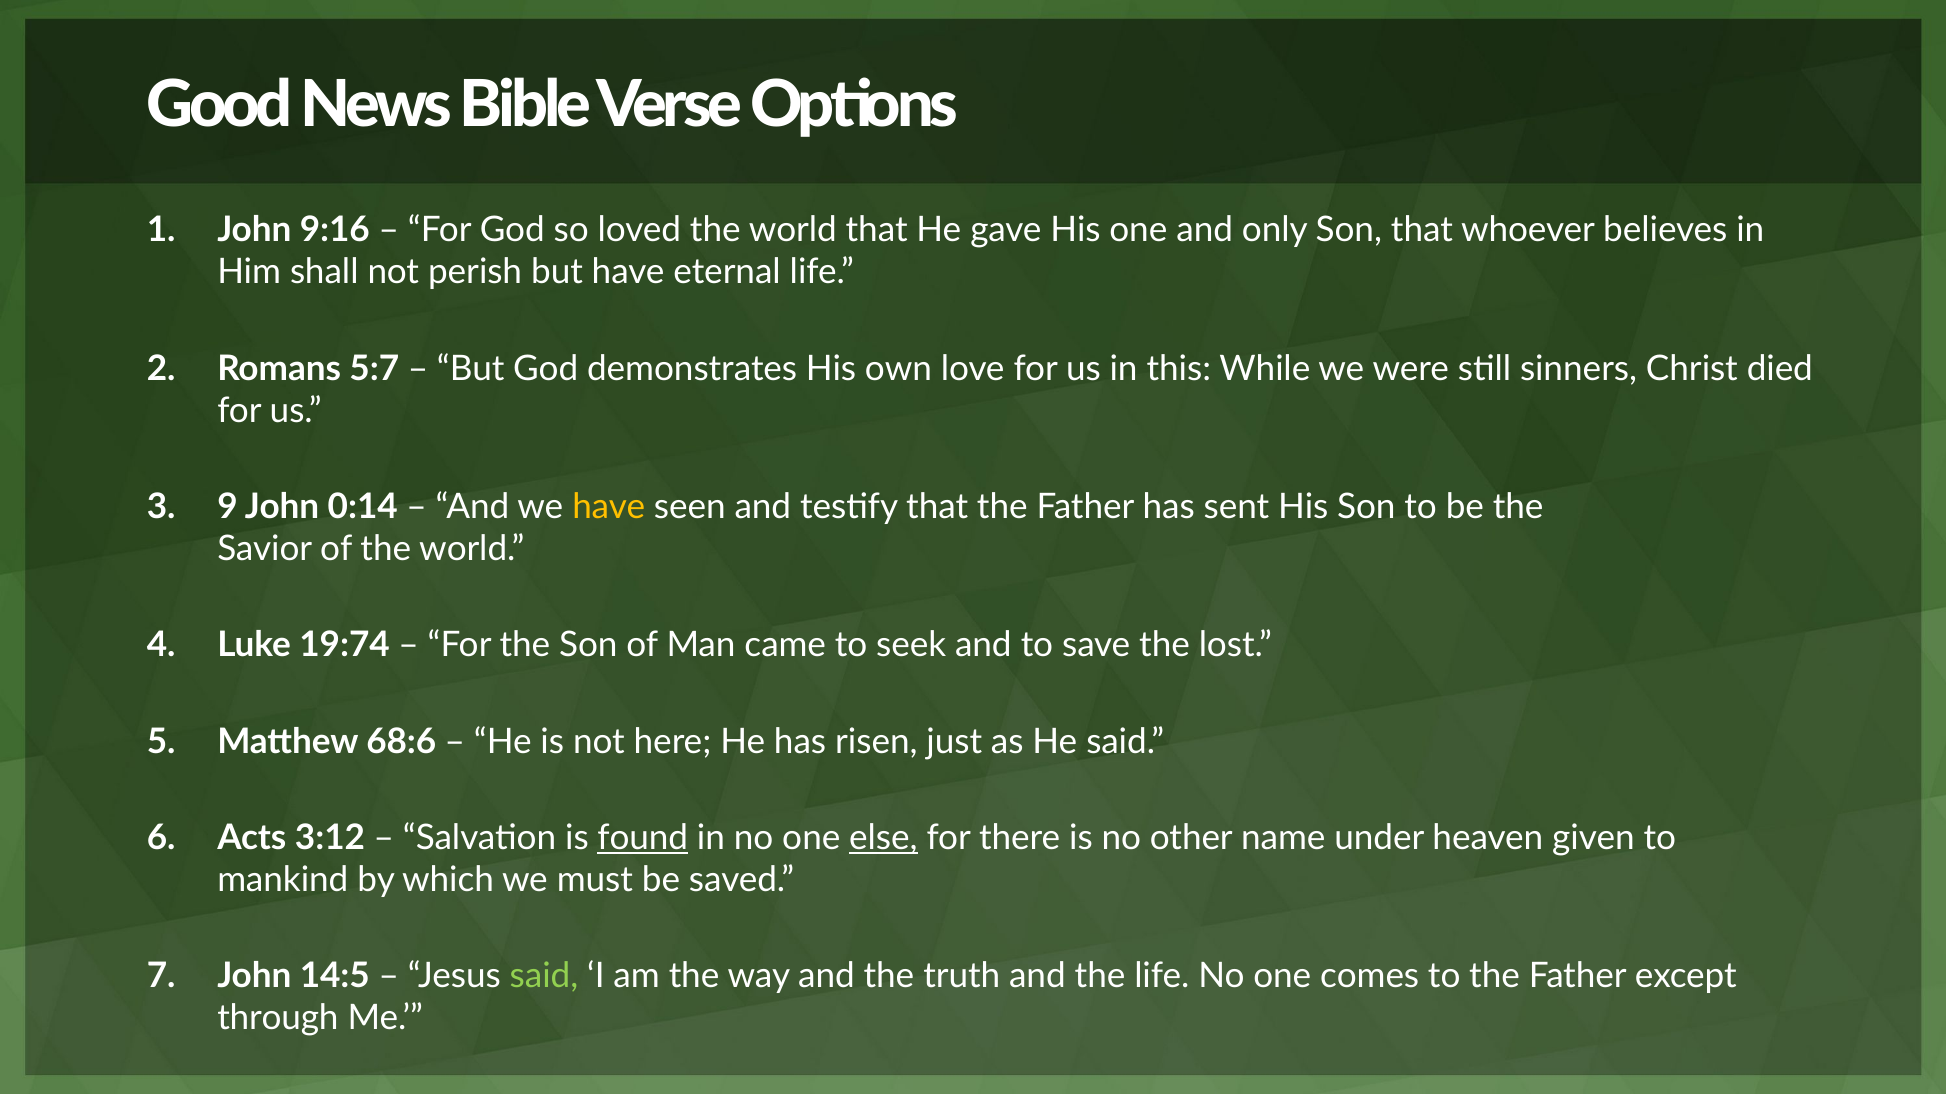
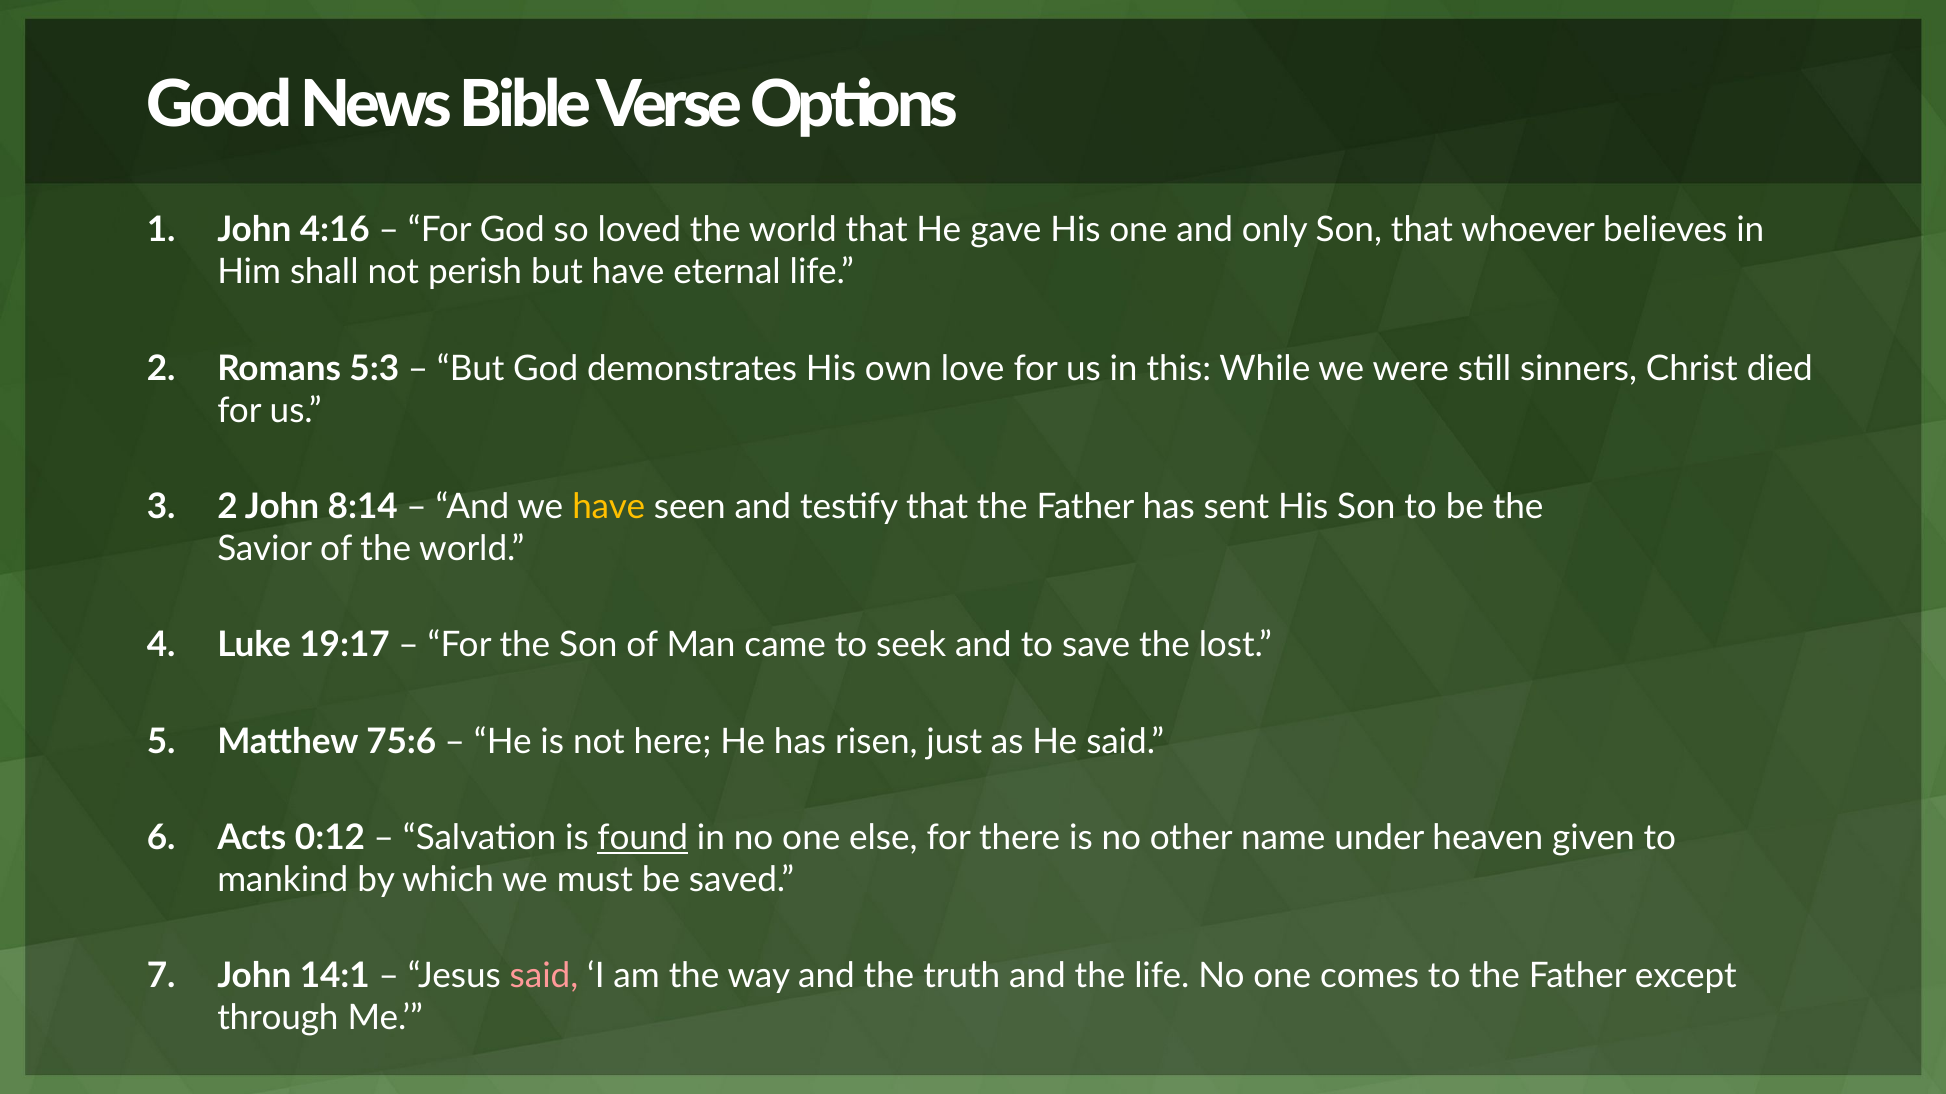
9:16: 9:16 -> 4:16
5:7: 5:7 -> 5:3
9 at (228, 507): 9 -> 2
0:14: 0:14 -> 8:14
19:74: 19:74 -> 19:17
68:6: 68:6 -> 75:6
3:12: 3:12 -> 0:12
else underline: present -> none
14:5: 14:5 -> 14:1
said at (544, 977) colour: light green -> pink
